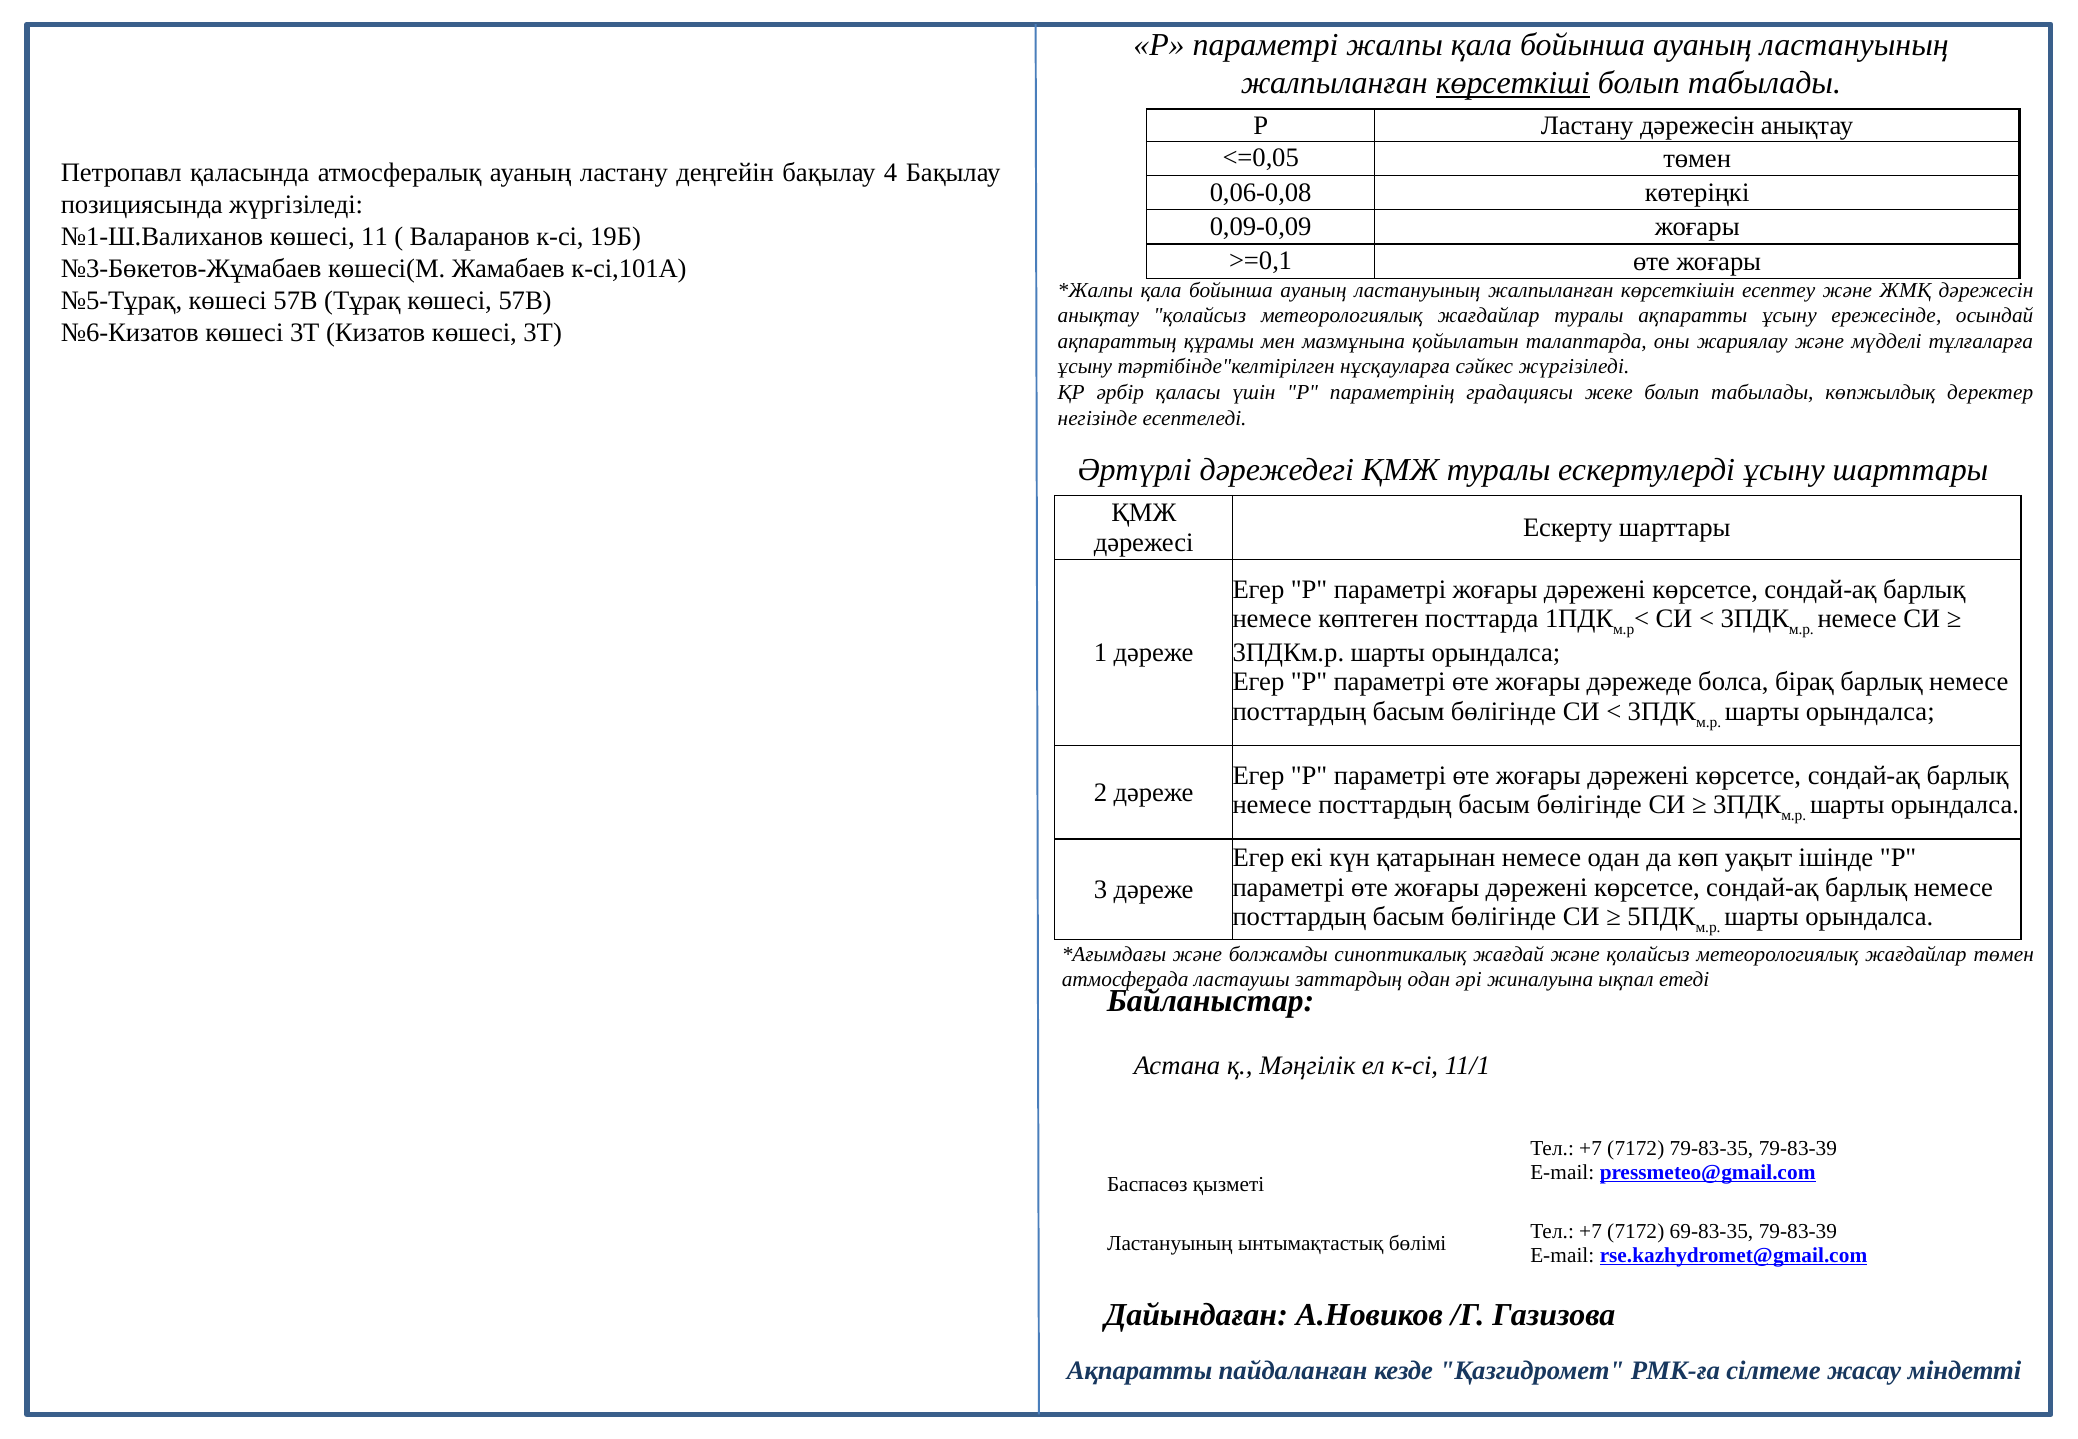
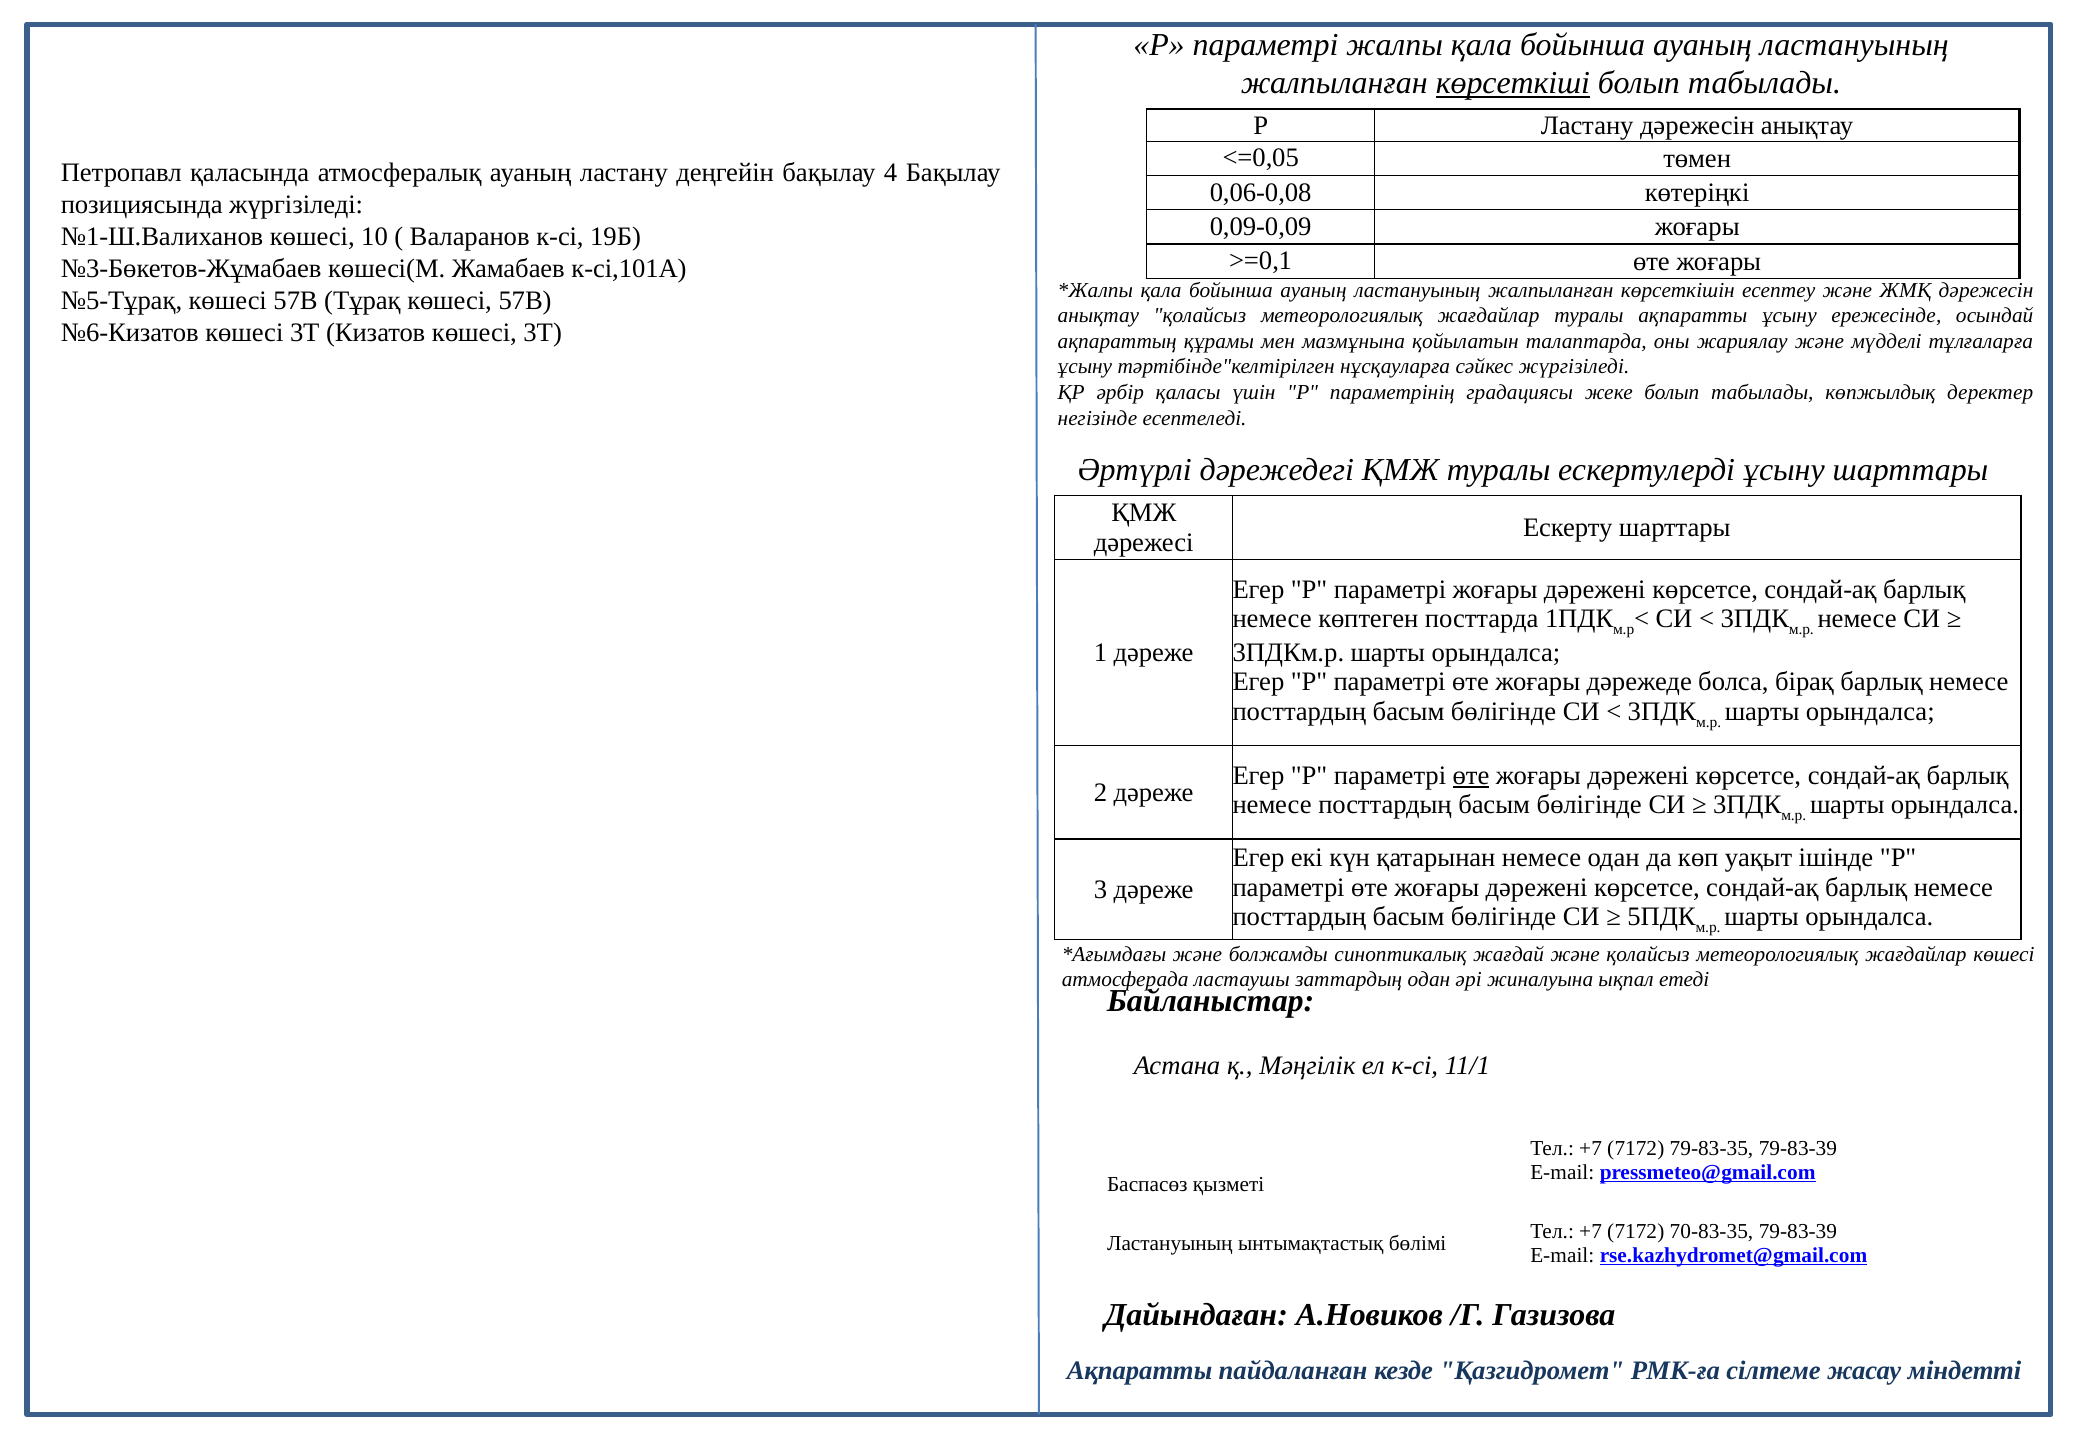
11: 11 -> 10
өте at (1471, 775) underline: none -> present
жағдайлар төмен: төмен -> көшесі
69-83-35: 69-83-35 -> 70-83-35
